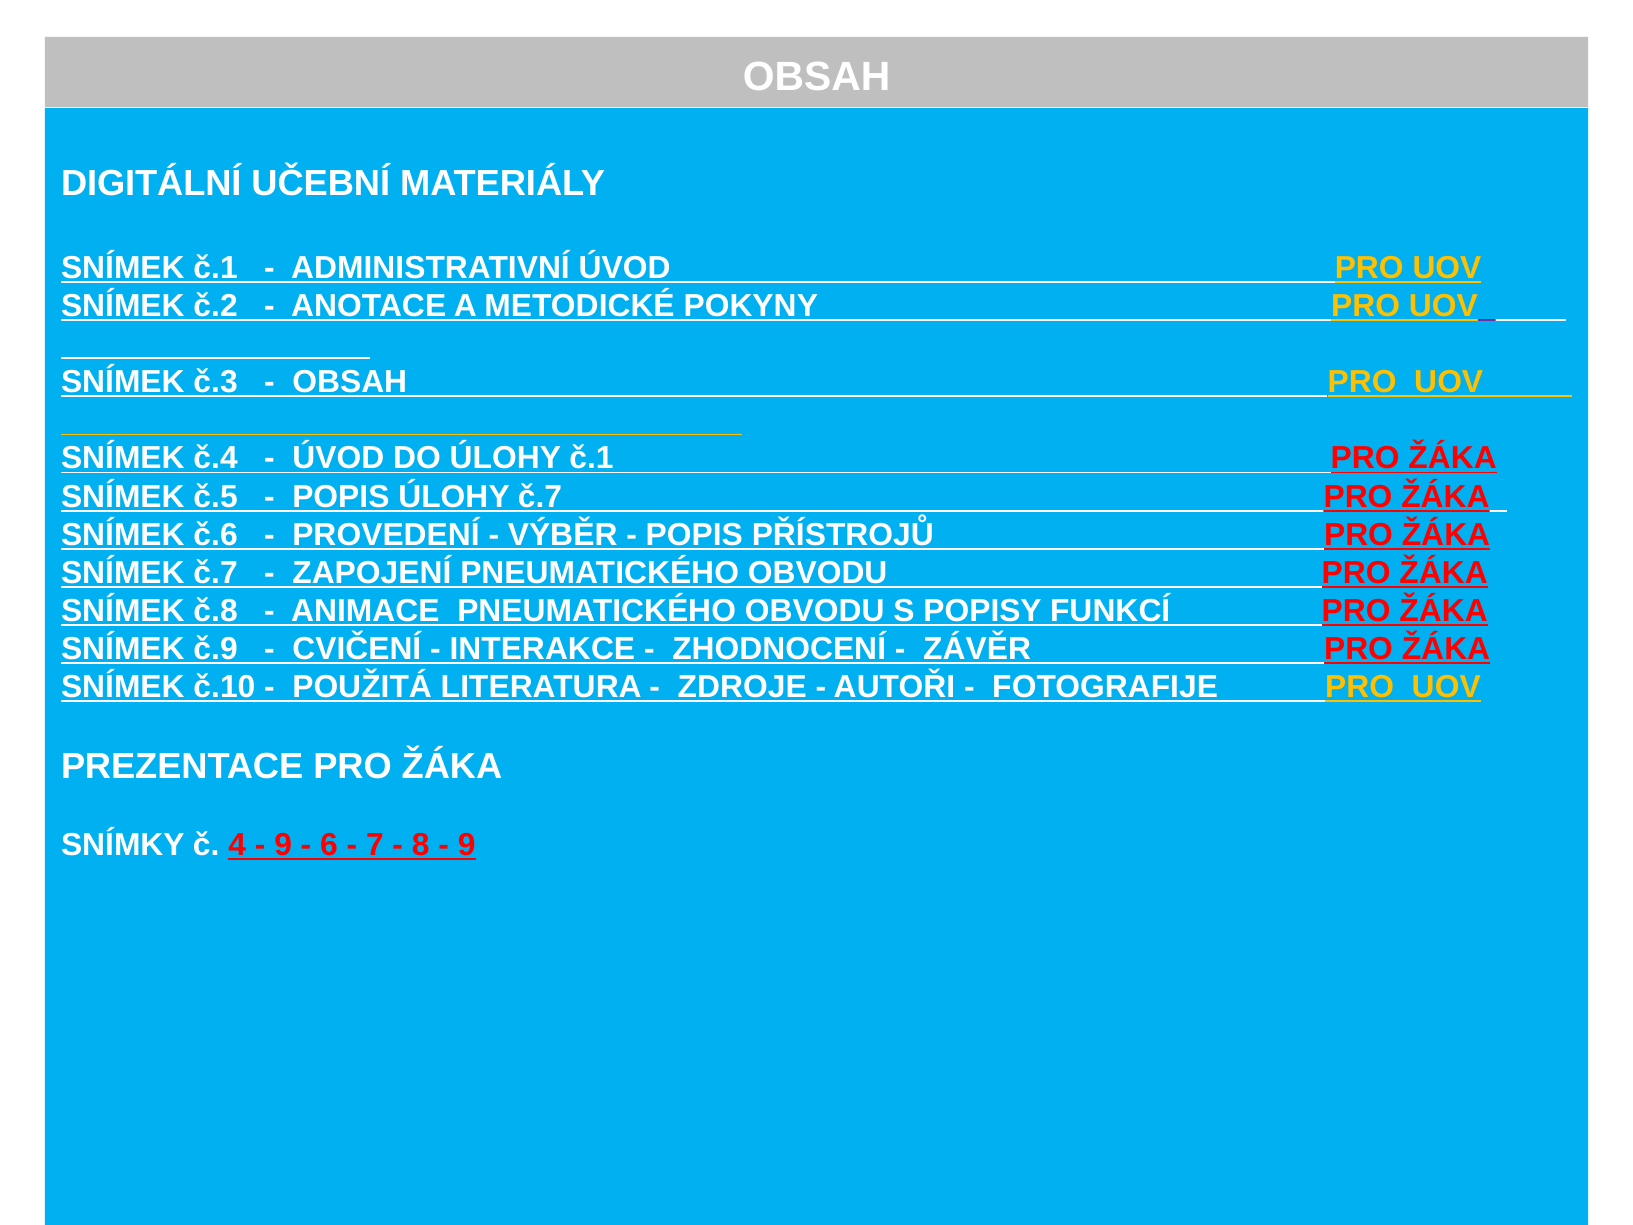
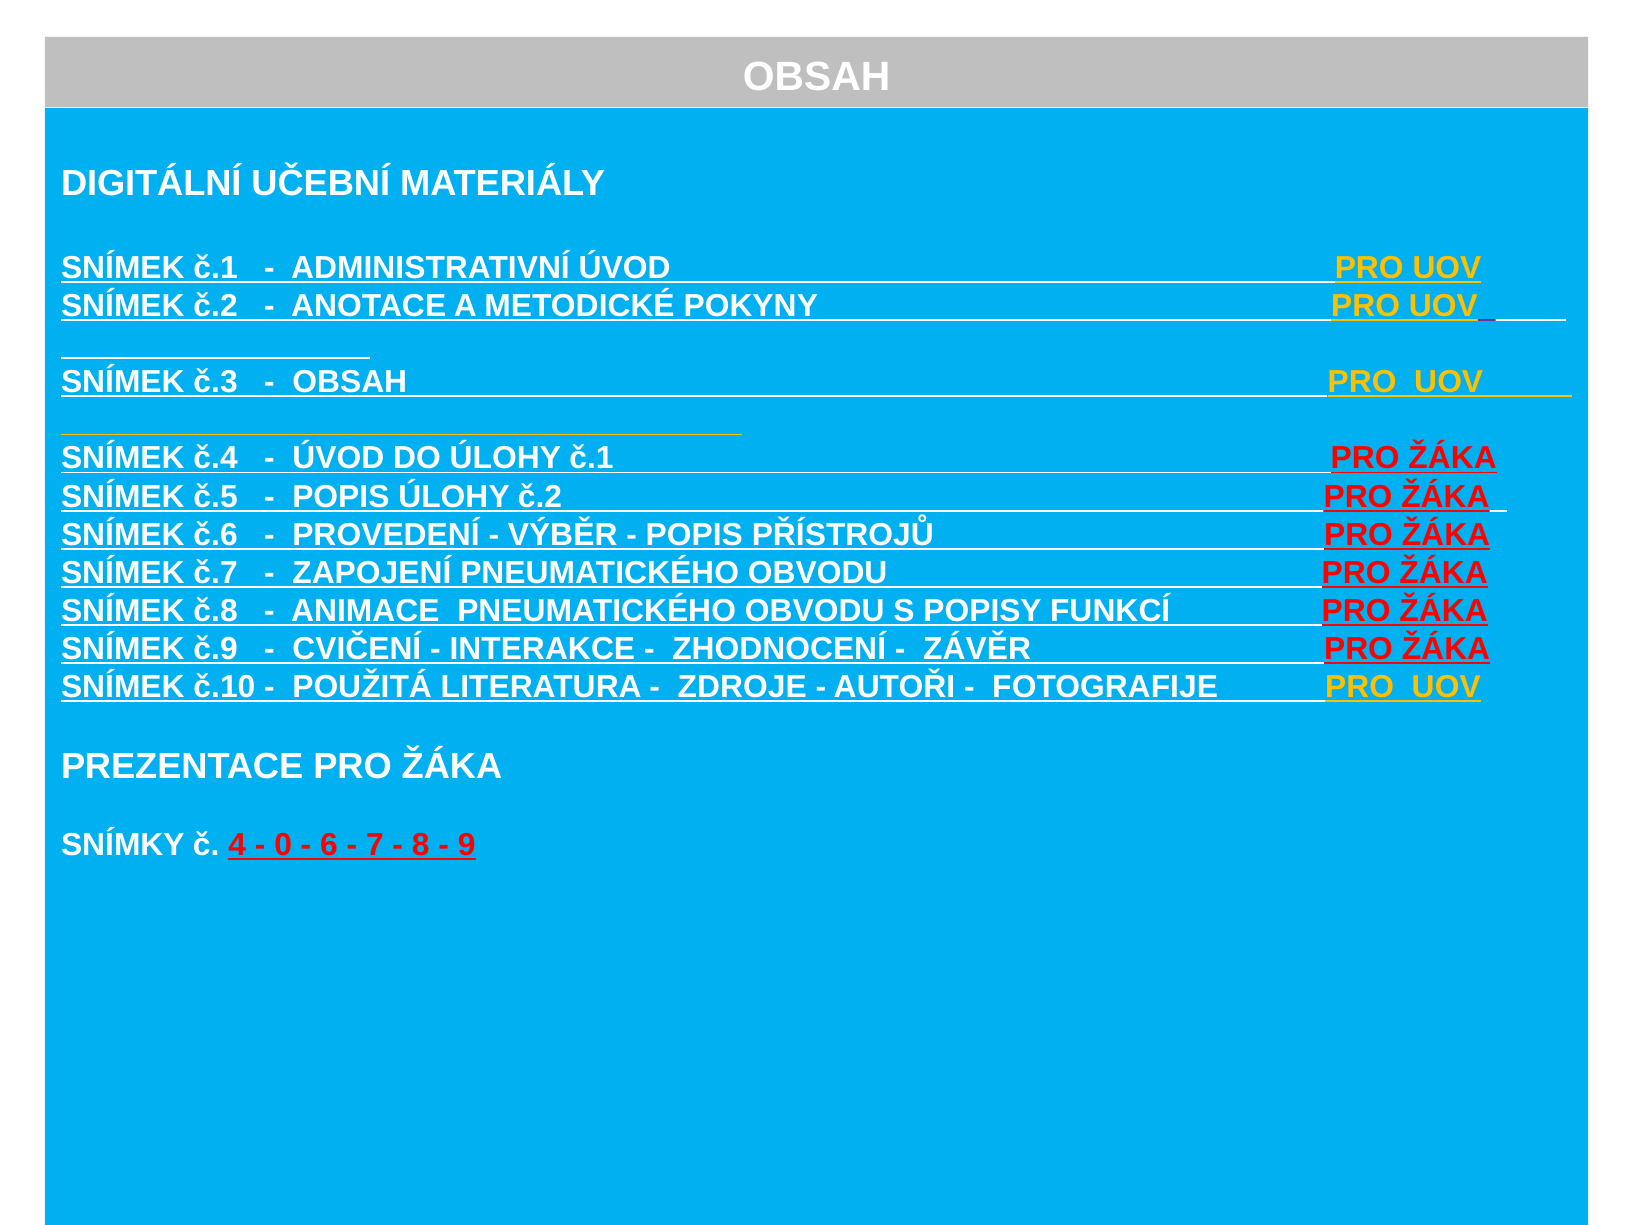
ÚLOHY č.7: č.7 -> č.2
9 at (283, 845): 9 -> 0
